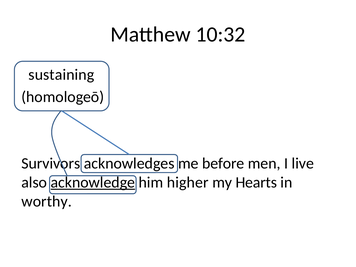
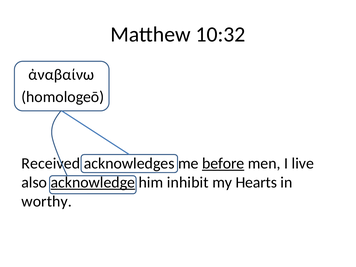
sustaining: sustaining -> ἀναβαίνω
Survivors: Survivors -> Received
before underline: none -> present
higher: higher -> inhibit
